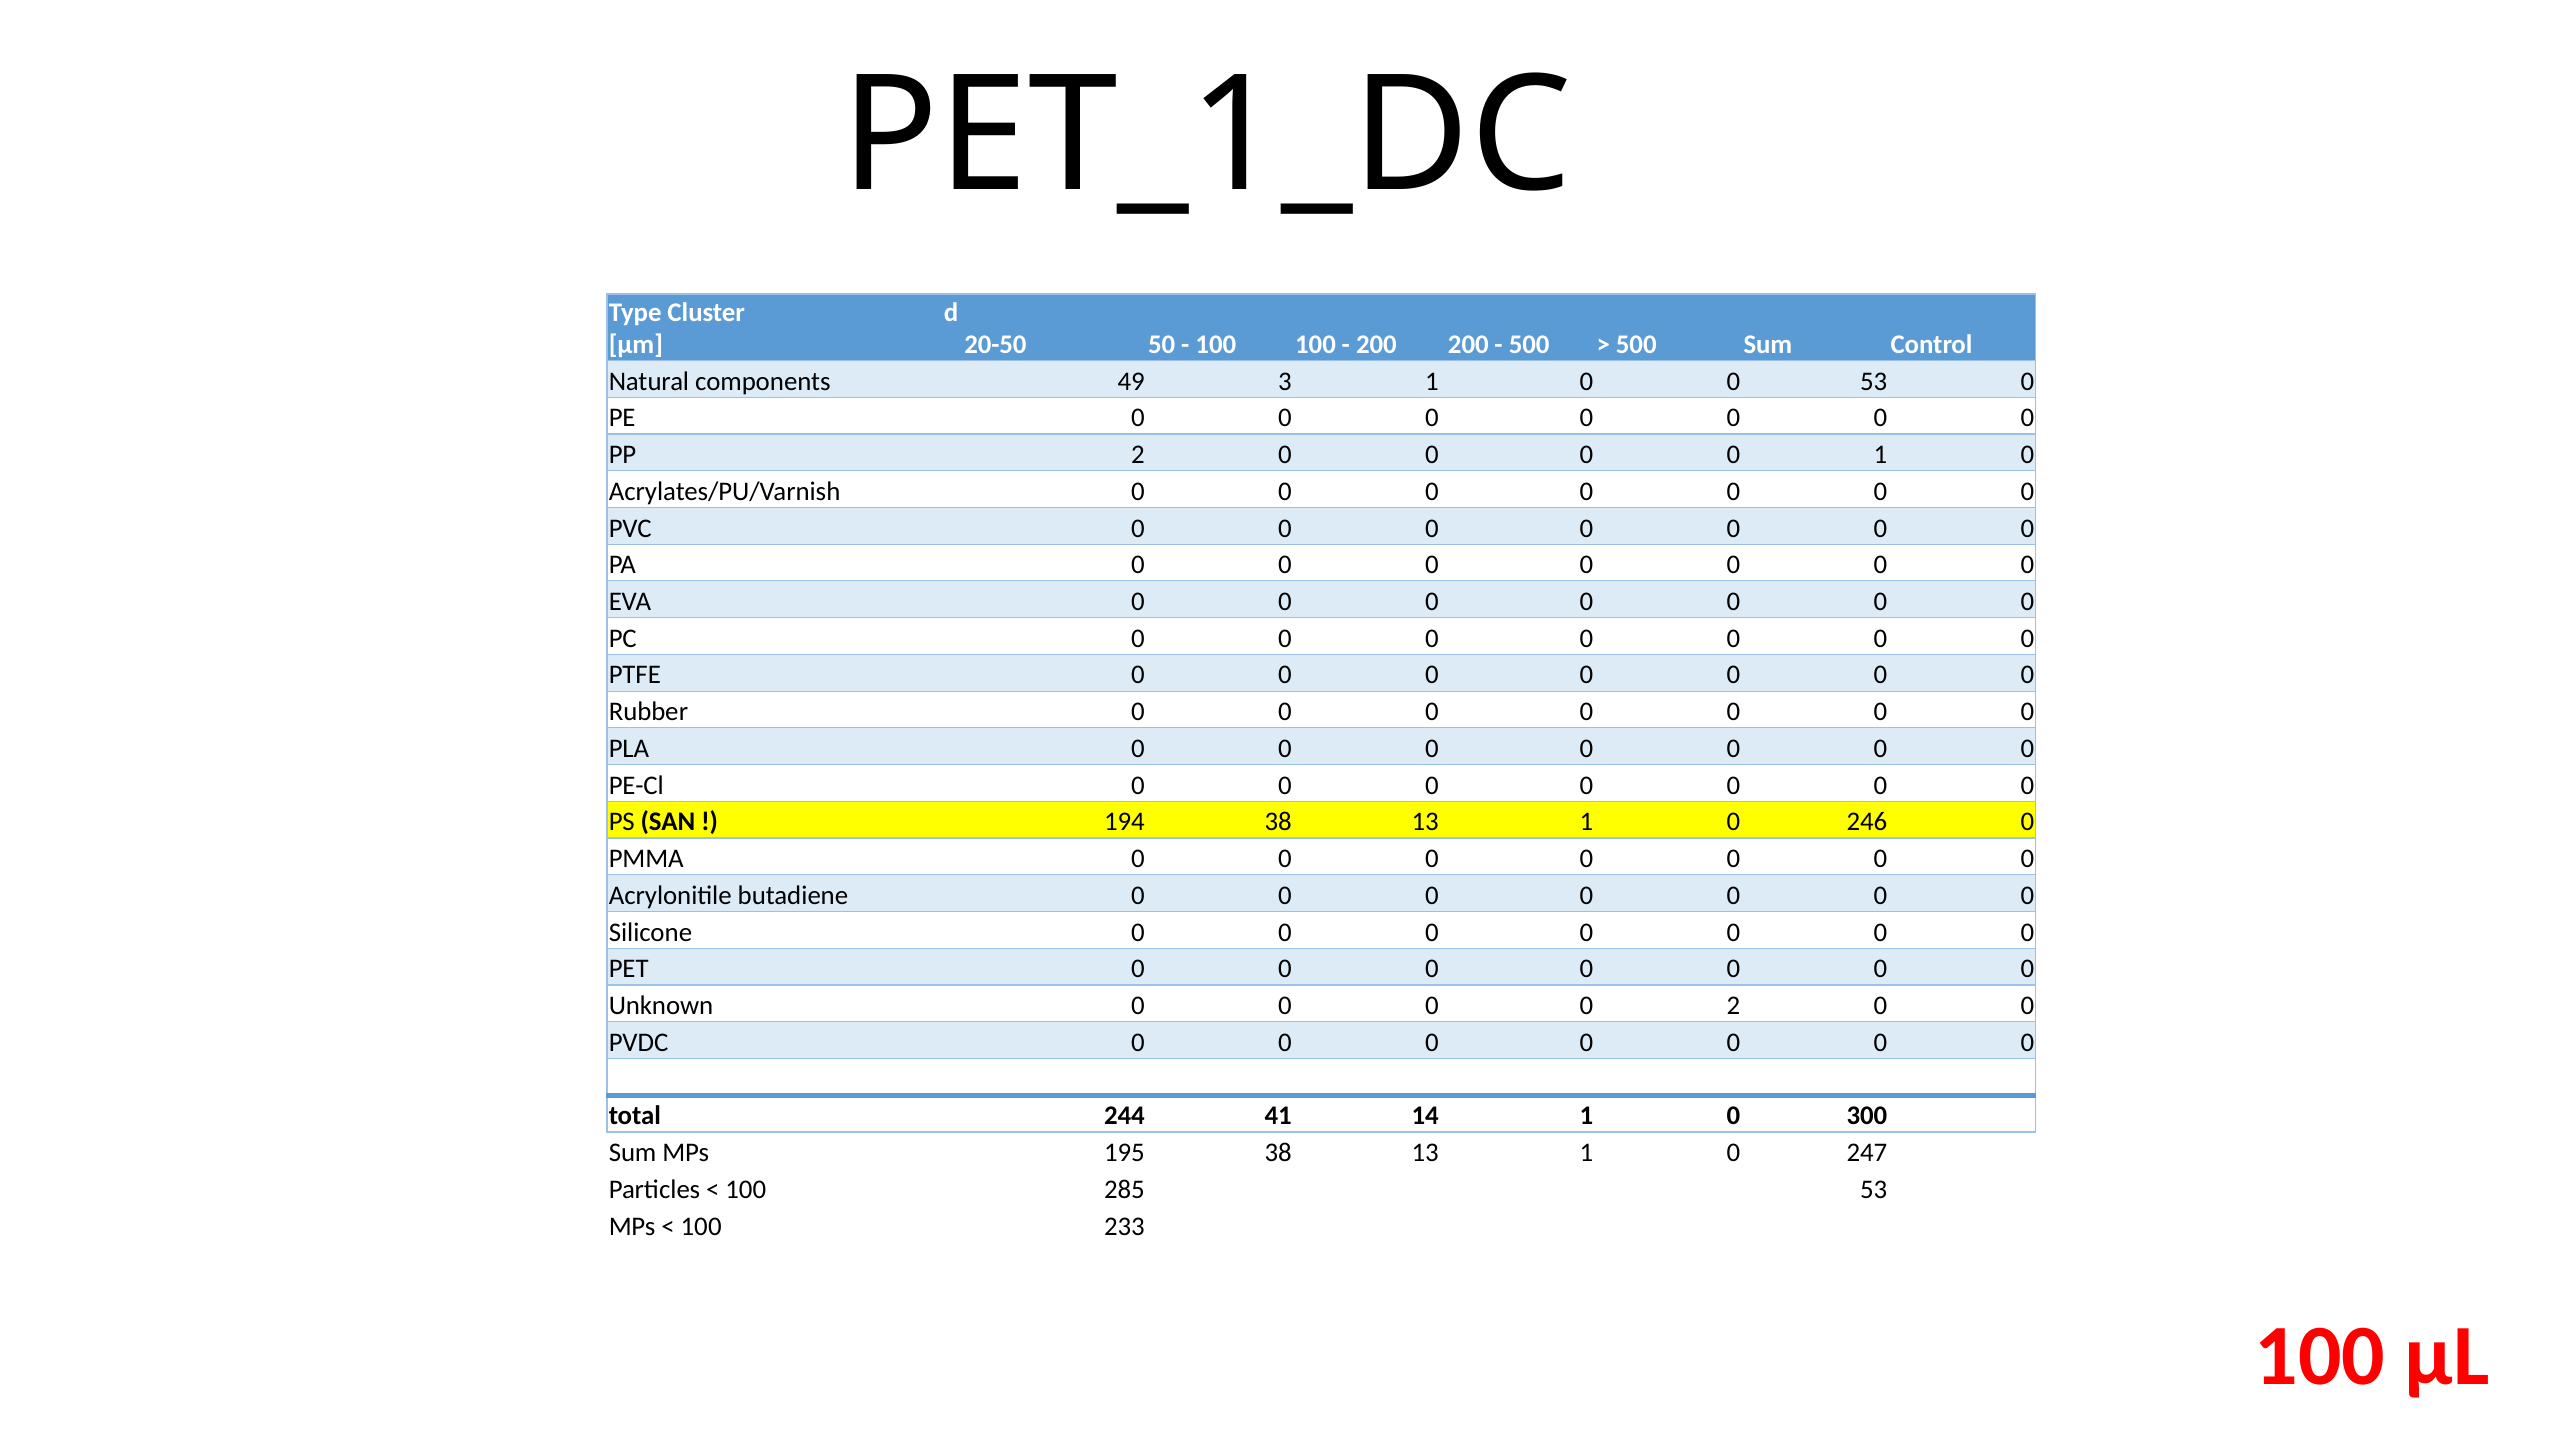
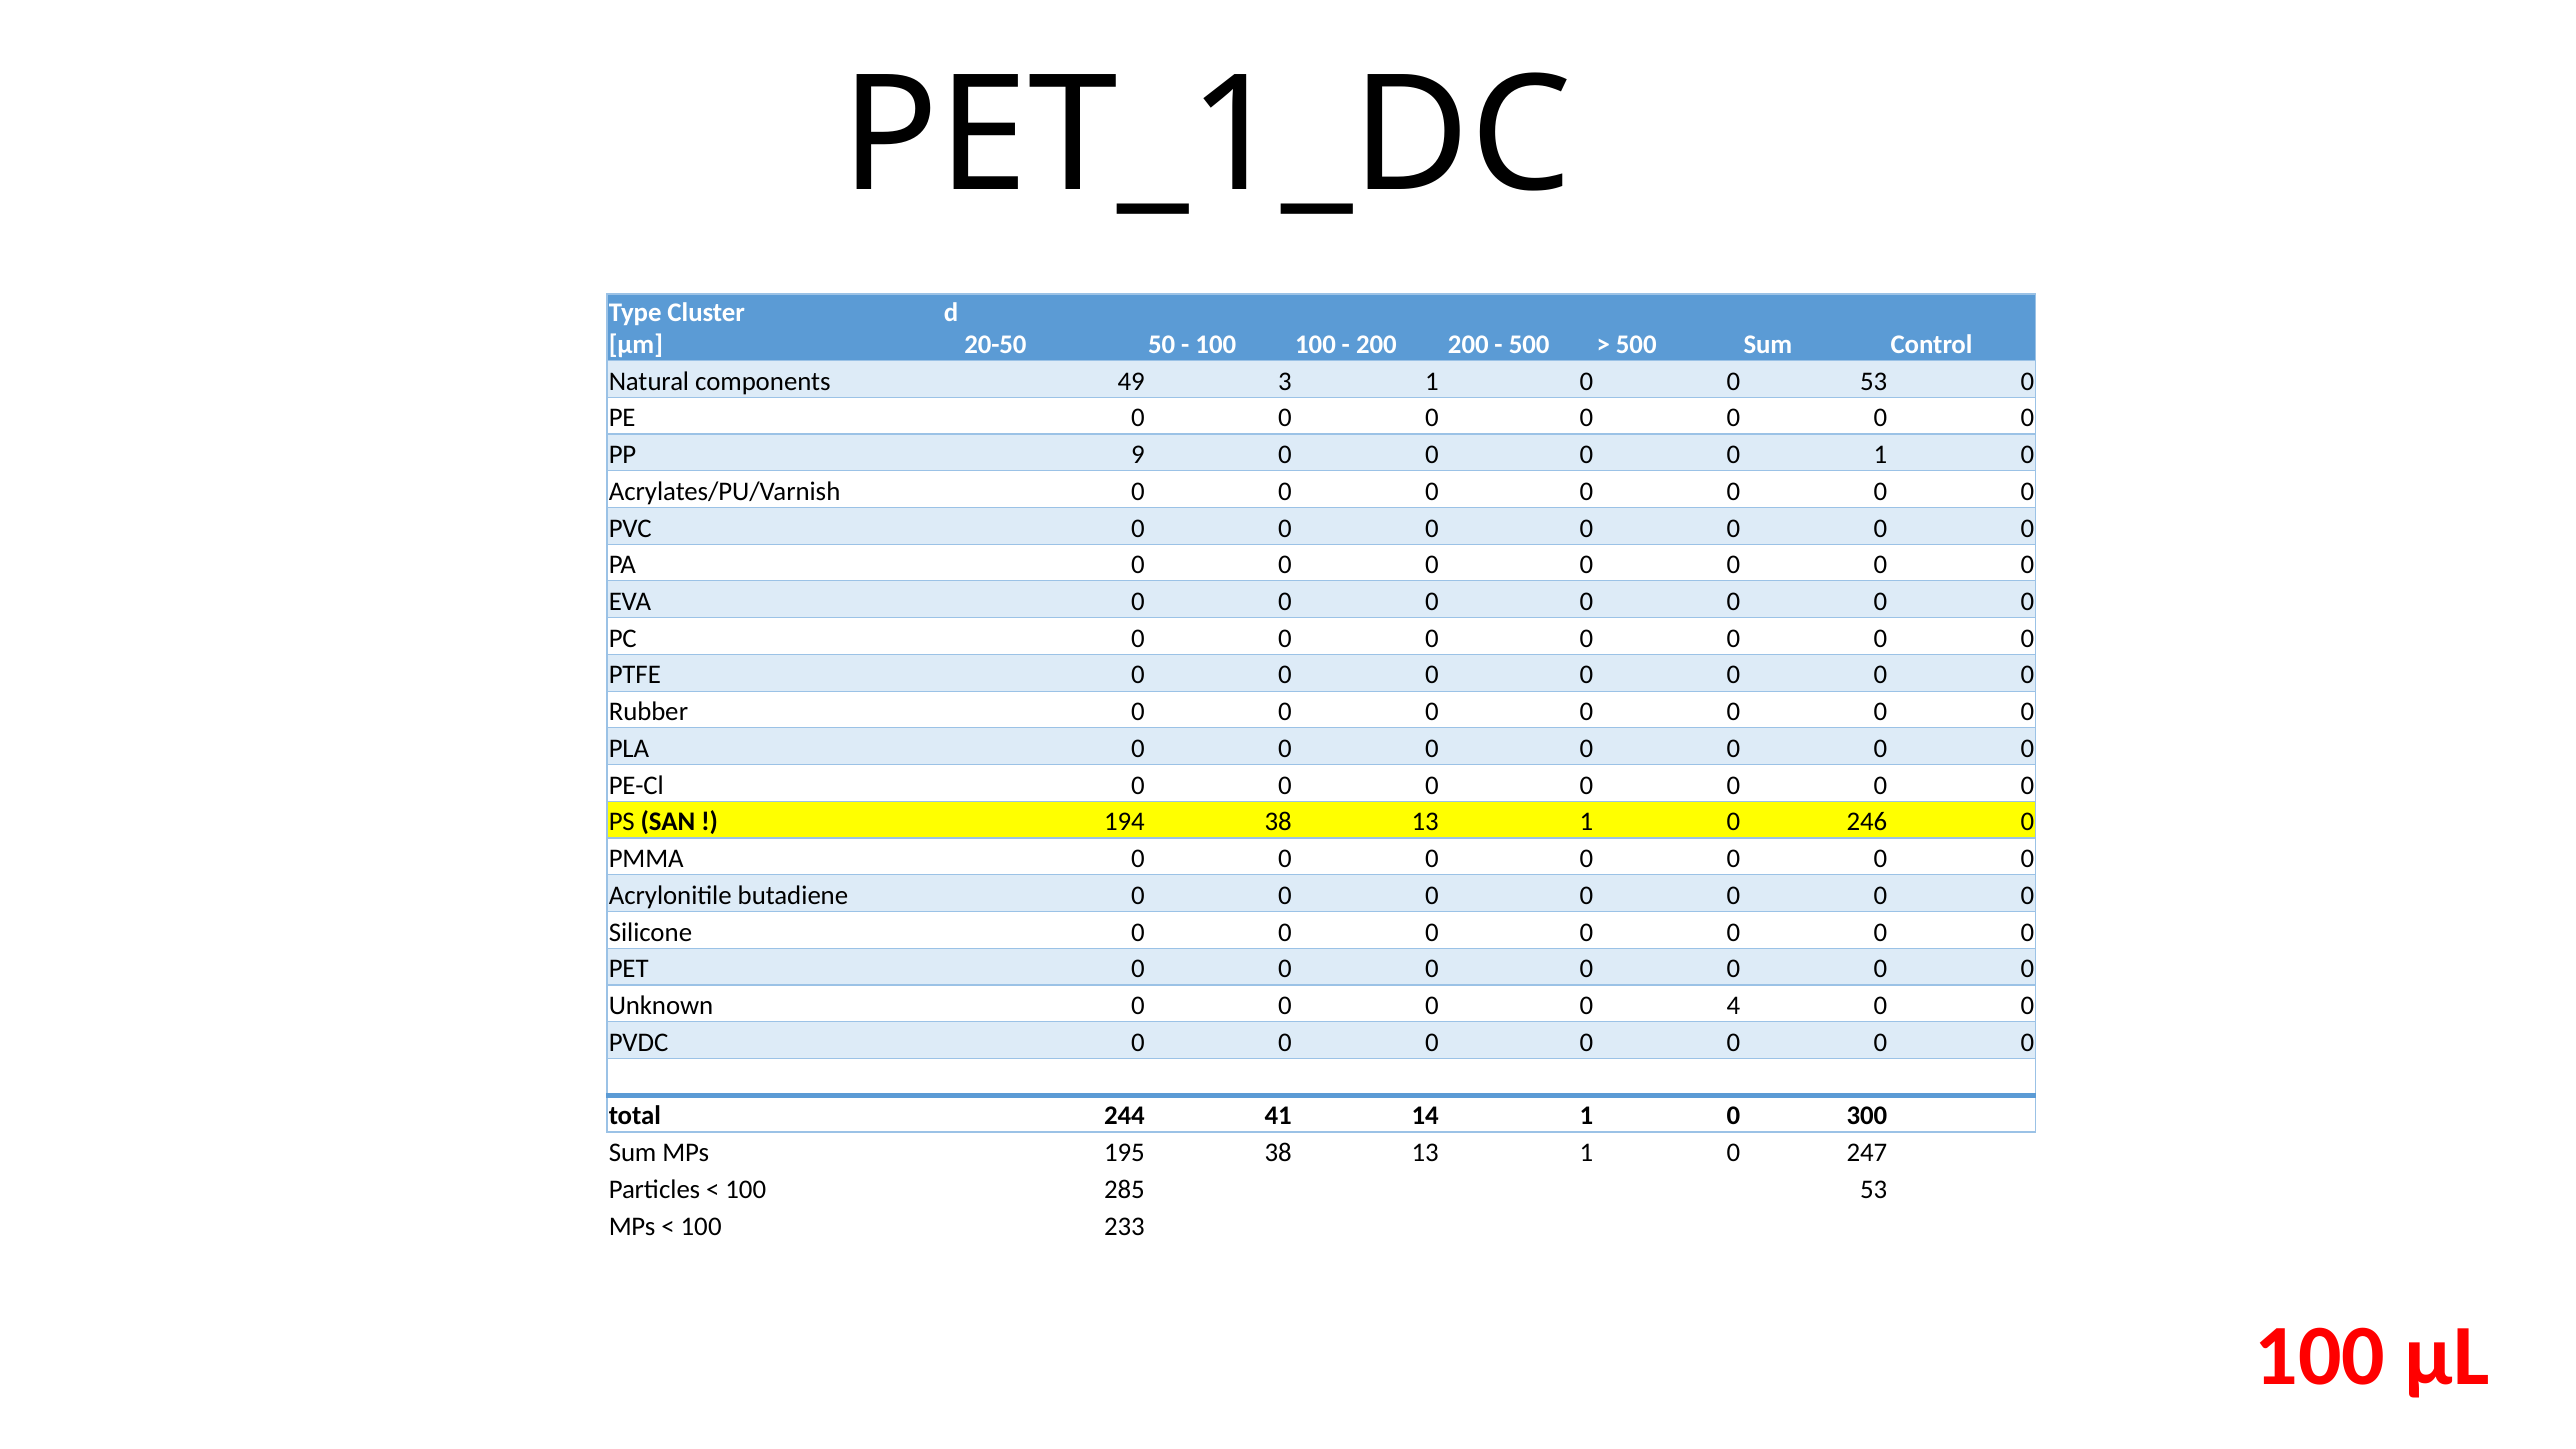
PP 2: 2 -> 9
0 2: 2 -> 4
